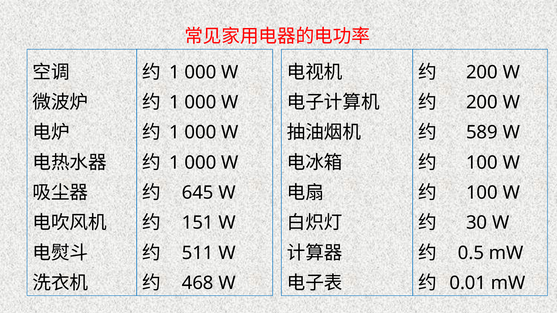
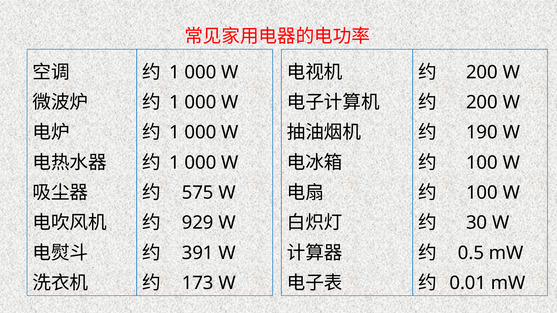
589: 589 -> 190
645: 645 -> 575
151: 151 -> 929
511: 511 -> 391
468: 468 -> 173
